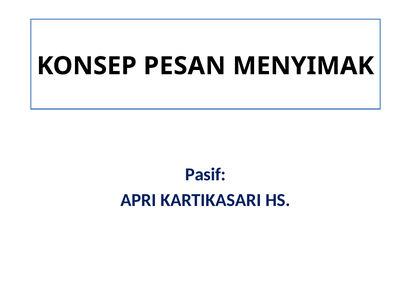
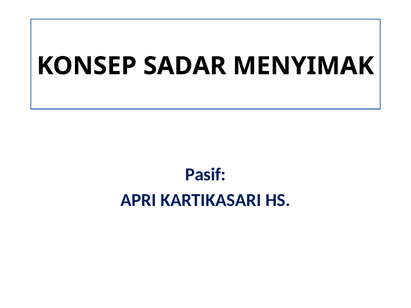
PESAN: PESAN -> SADAR
